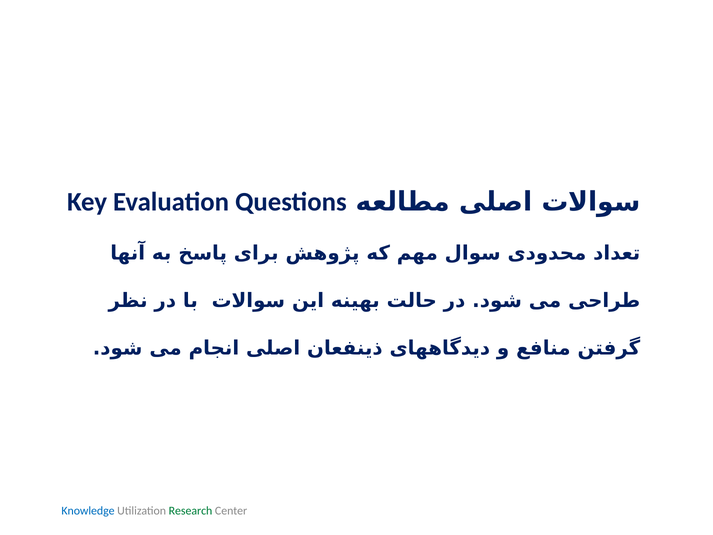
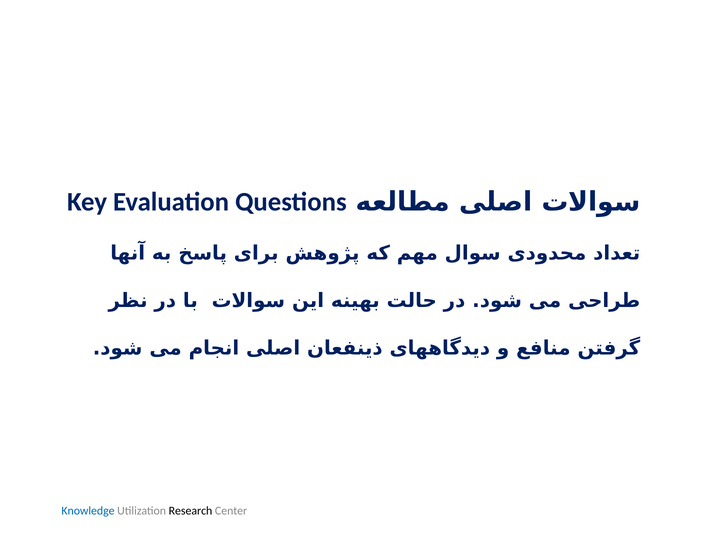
Research colour: green -> black
